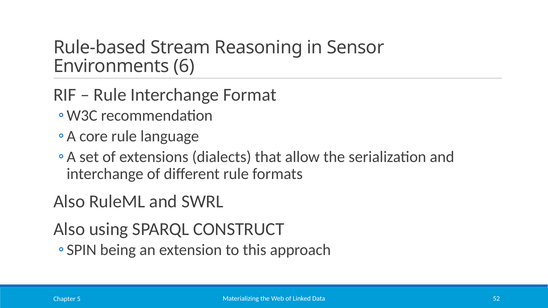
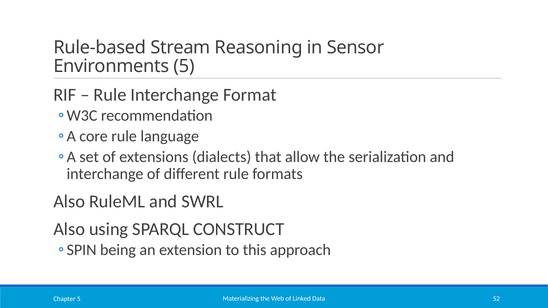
Environments 6: 6 -> 5
